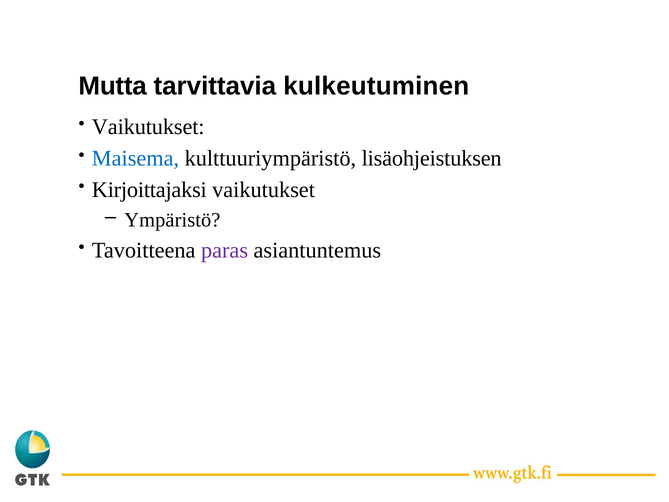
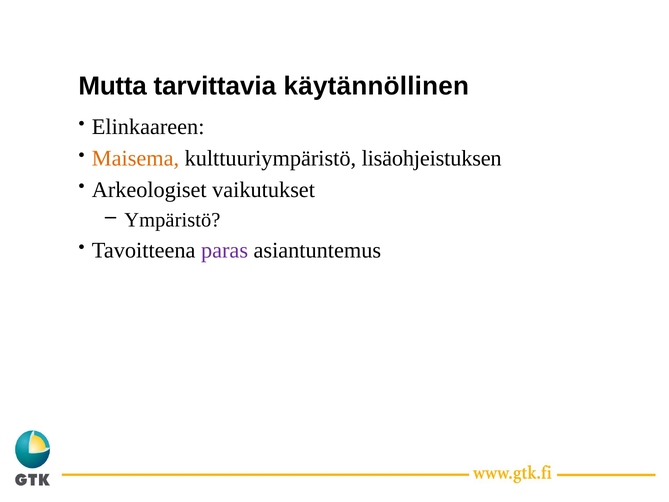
kulkeutuminen: kulkeutuminen -> käytännöllinen
Vaikutukset at (148, 127): Vaikutukset -> Elinkaareen
Maisema colour: blue -> orange
Kirjoittajaksi: Kirjoittajaksi -> Arkeologiset
